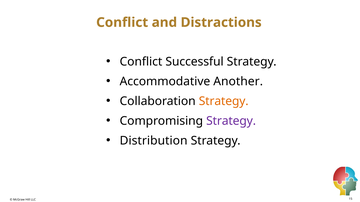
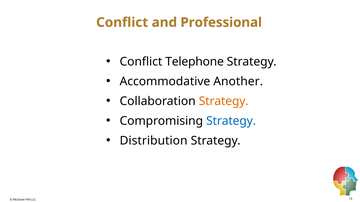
Distractions: Distractions -> Professional
Successful: Successful -> Telephone
Strategy at (231, 121) colour: purple -> blue
